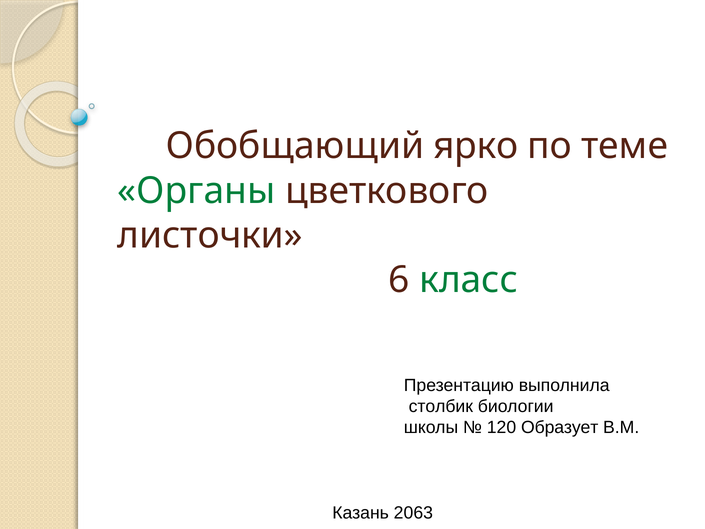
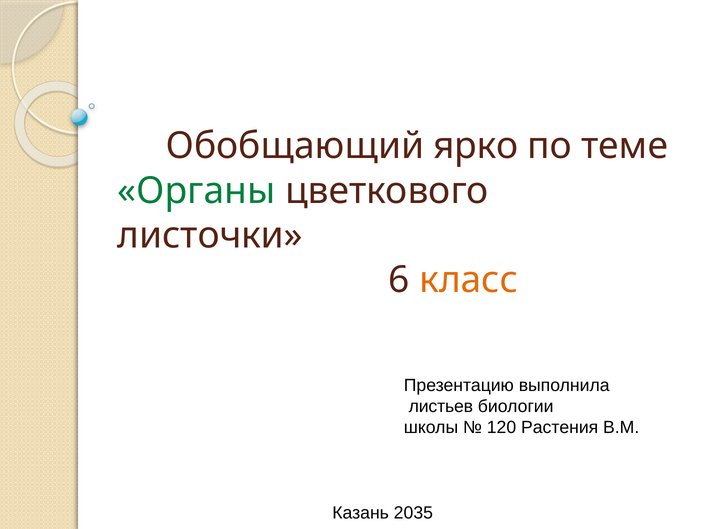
класс colour: green -> orange
столбик: столбик -> листьев
Образует: Образует -> Растения
2063: 2063 -> 2035
